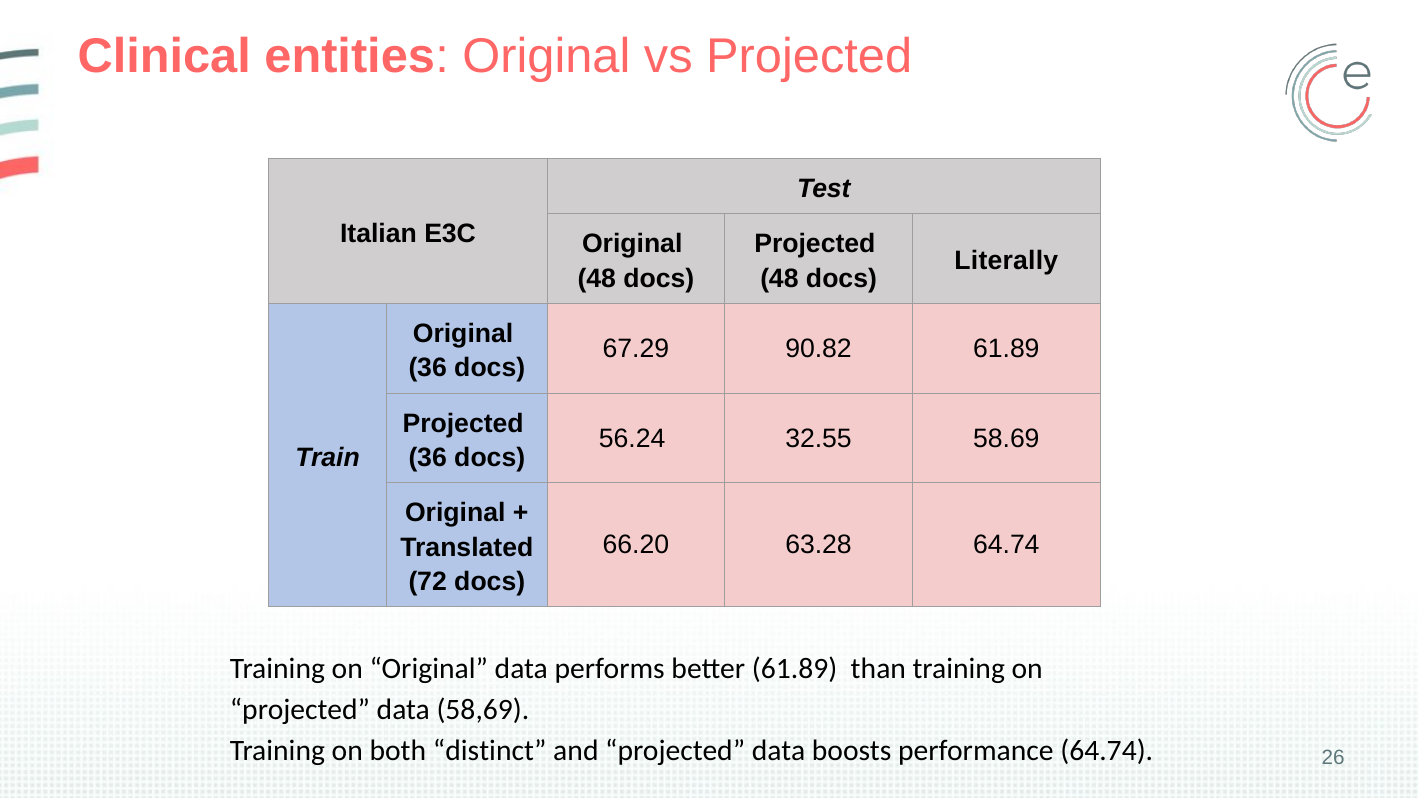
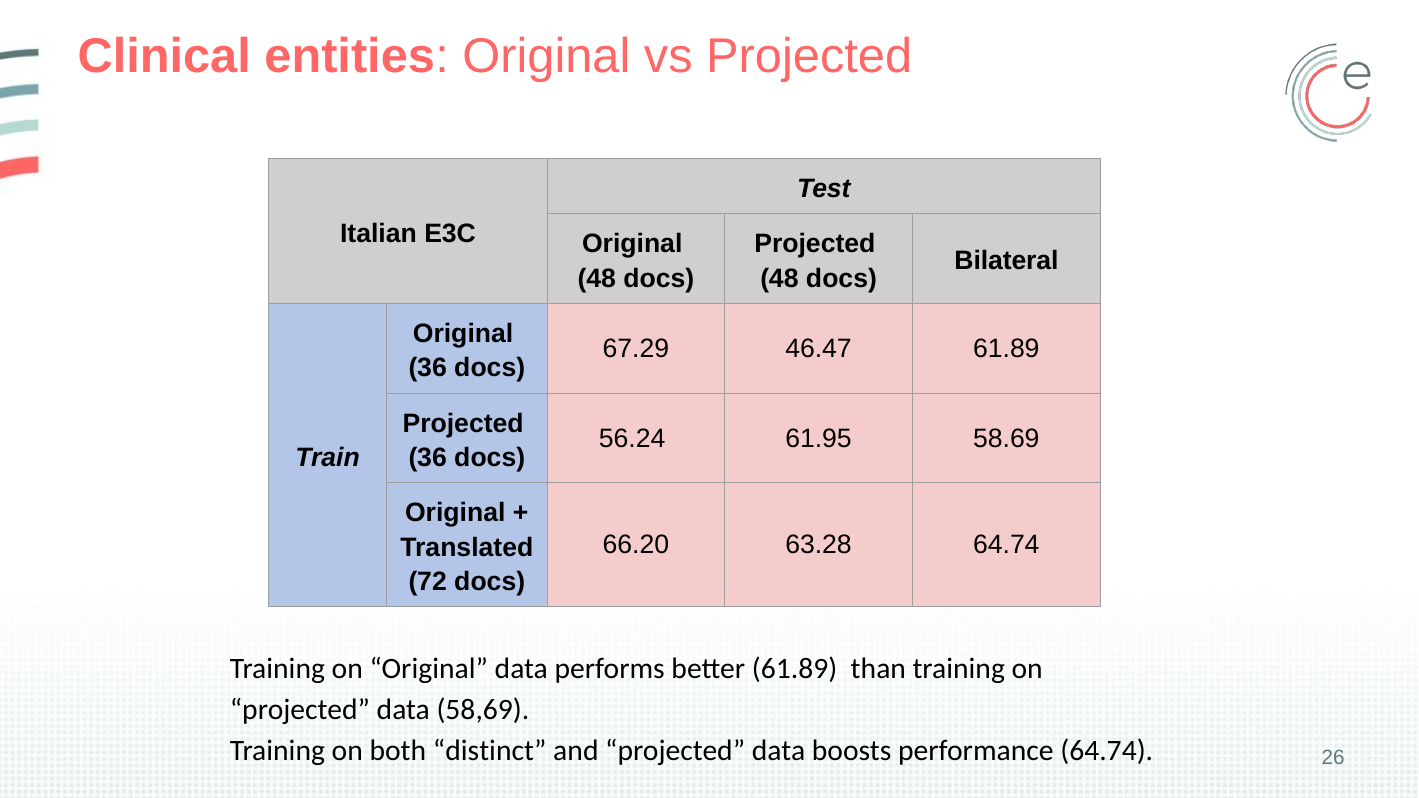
Literally: Literally -> Bilateral
90.82: 90.82 -> 46.47
32.55: 32.55 -> 61.95
